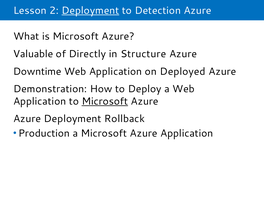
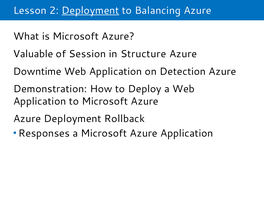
Detection: Detection -> Balancing
Directly: Directly -> Session
Deployed: Deployed -> Detection
Microsoft at (105, 101) underline: present -> none
Production: Production -> Responses
